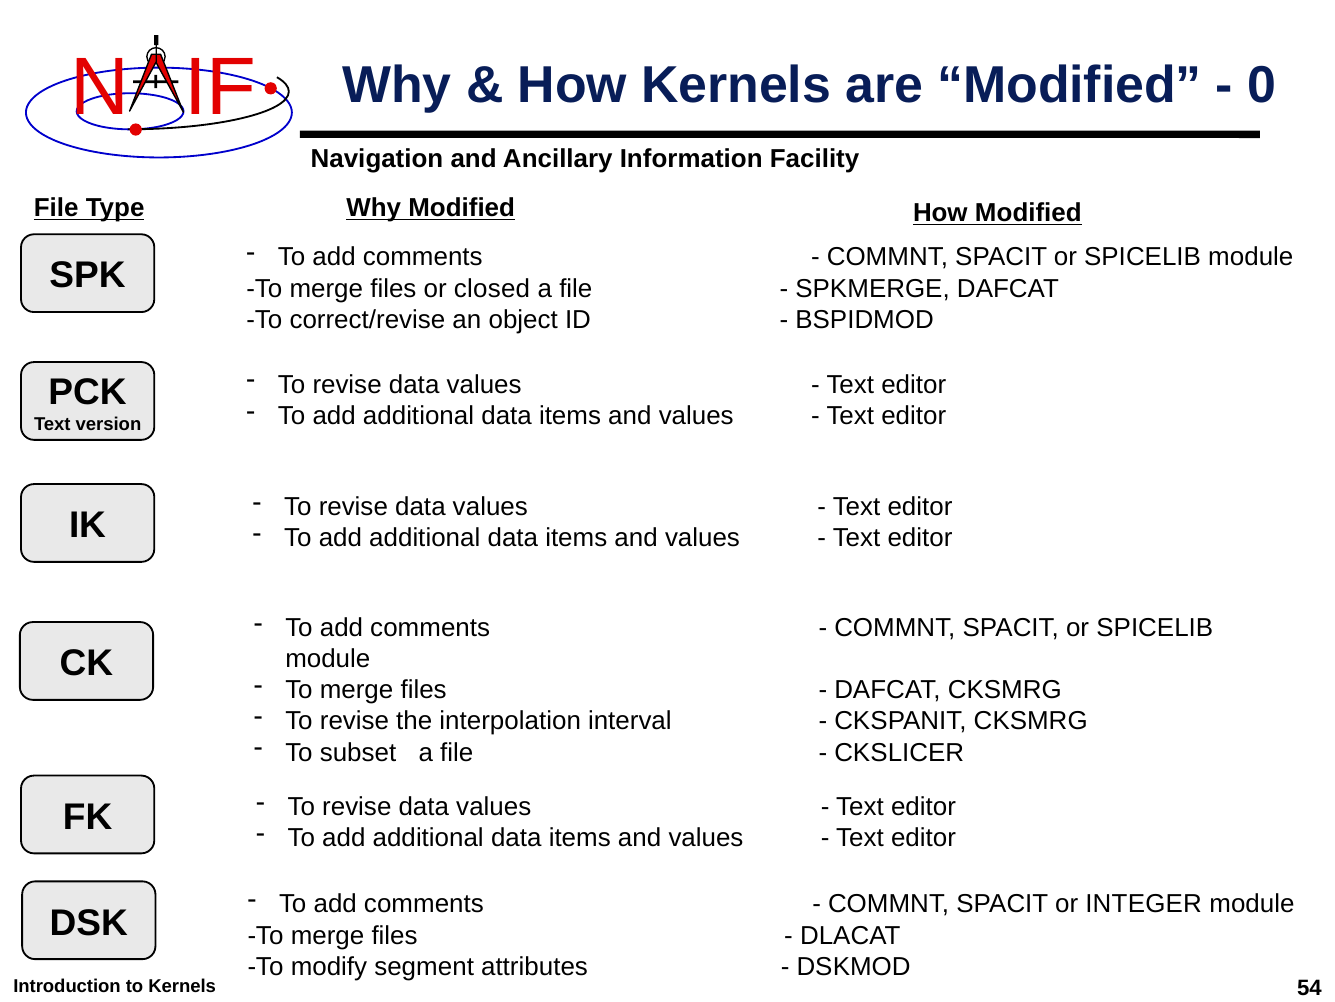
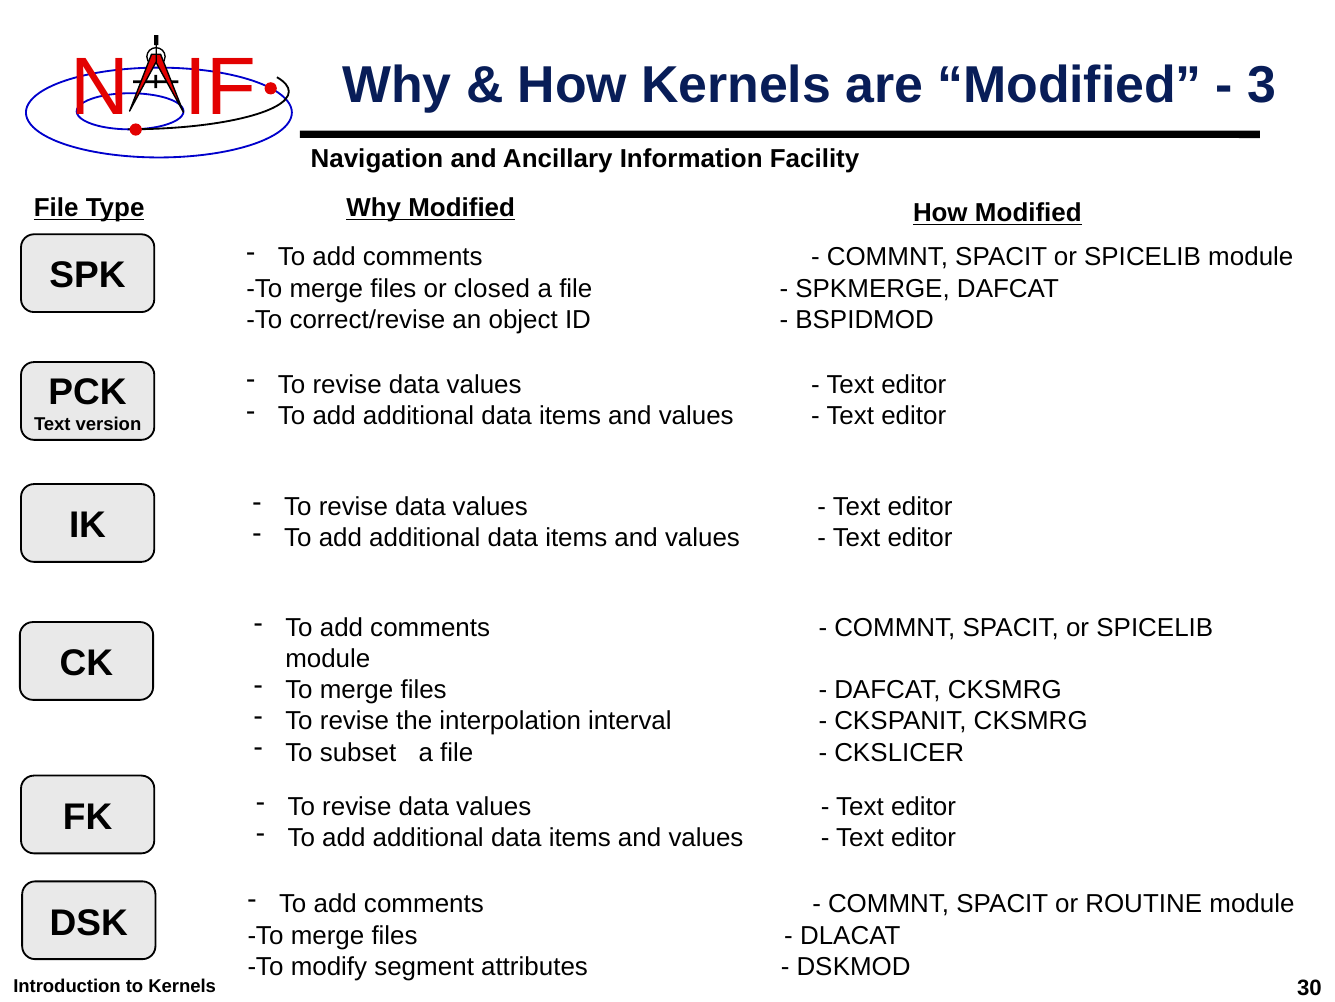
0: 0 -> 3
INTEGER: INTEGER -> ROUTINE
54: 54 -> 30
